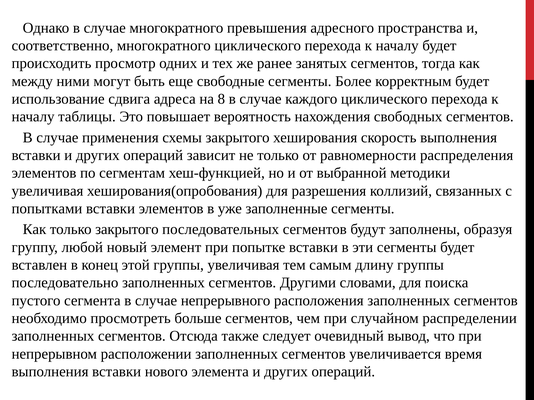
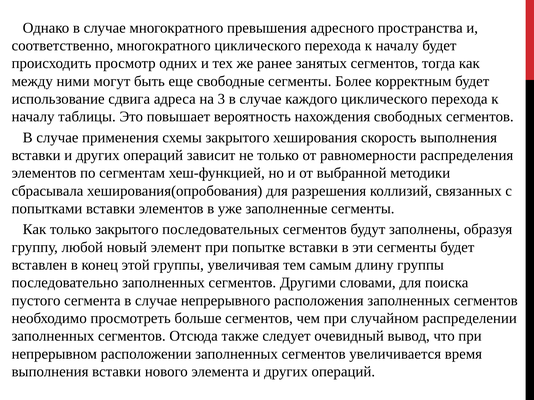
8: 8 -> 3
увеличивая at (47, 191): увеличивая -> сбрасывала
